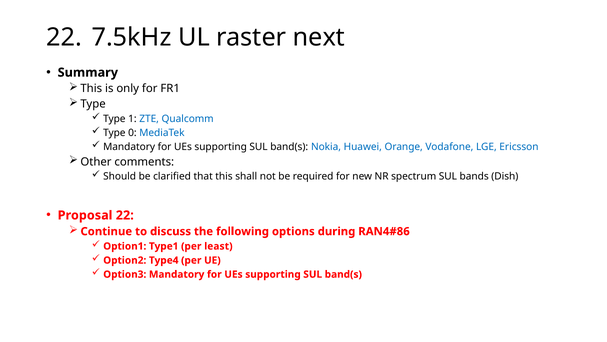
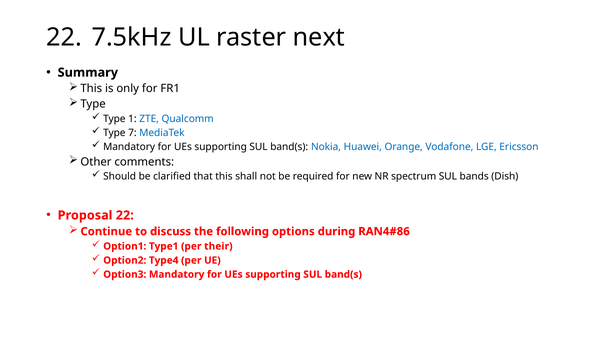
0: 0 -> 7
least: least -> their
